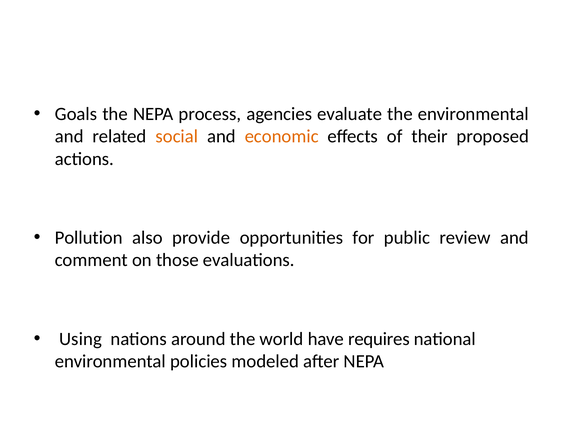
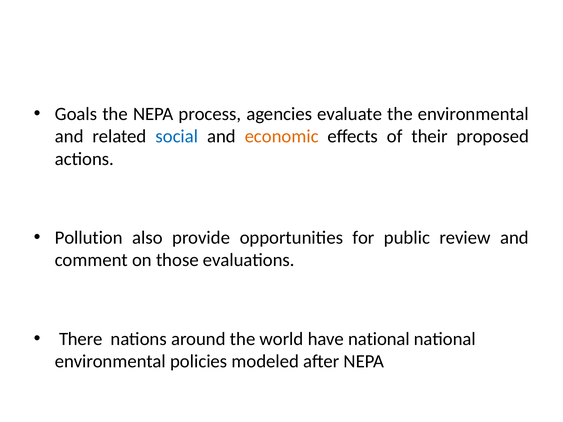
social colour: orange -> blue
Using: Using -> There
have requires: requires -> national
